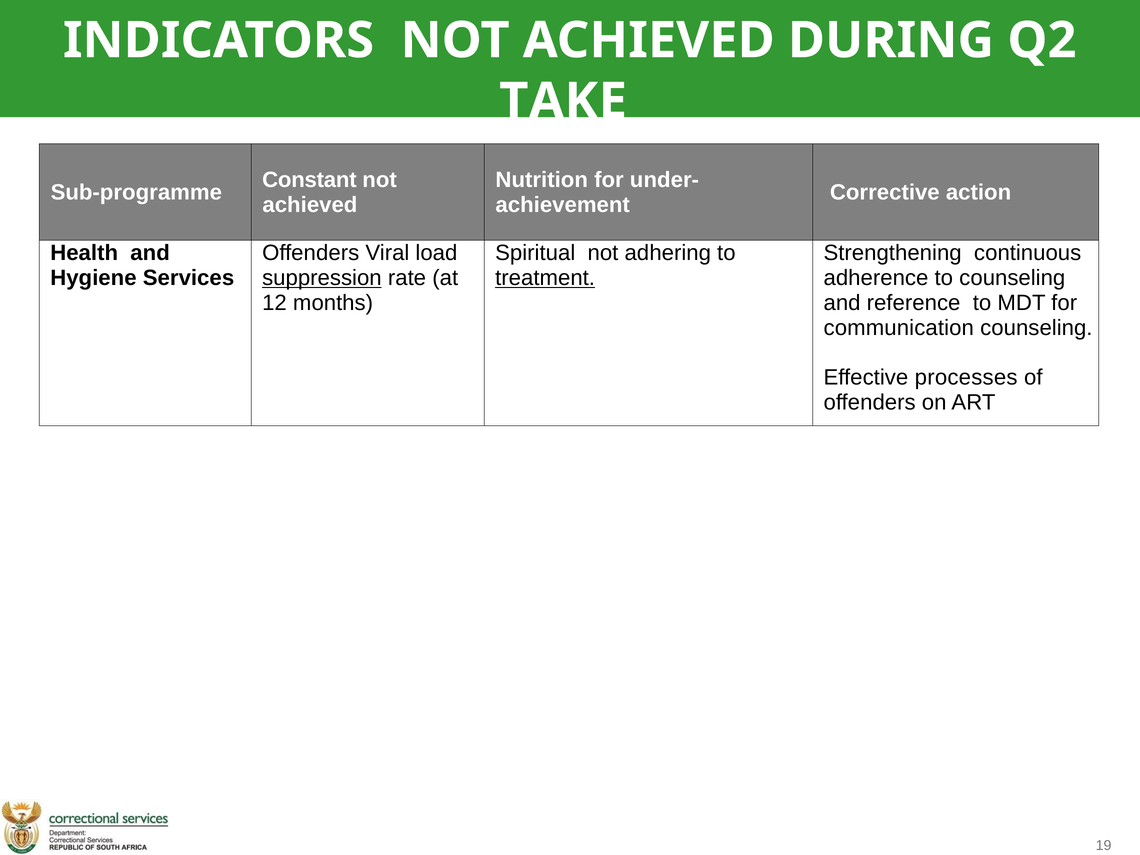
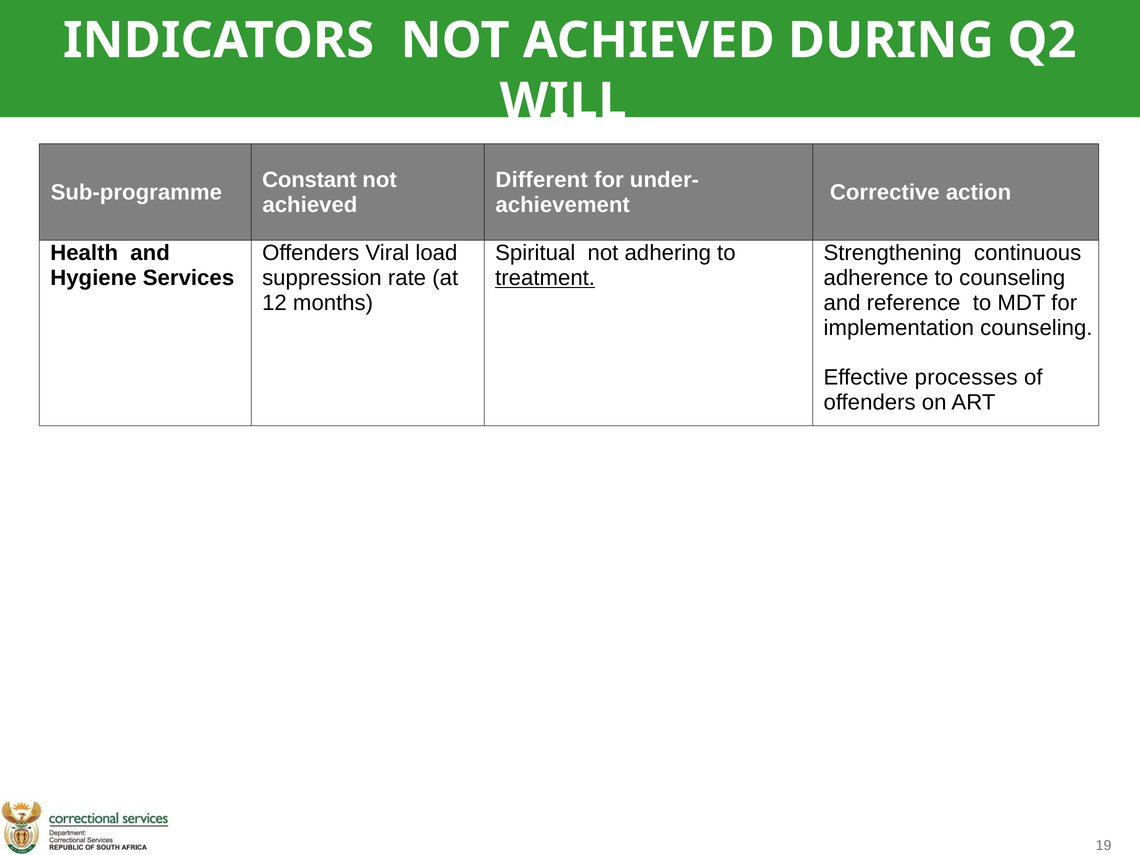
TAKE: TAKE -> WILL
Nutrition: Nutrition -> Different
suppression underline: present -> none
communication: communication -> implementation
